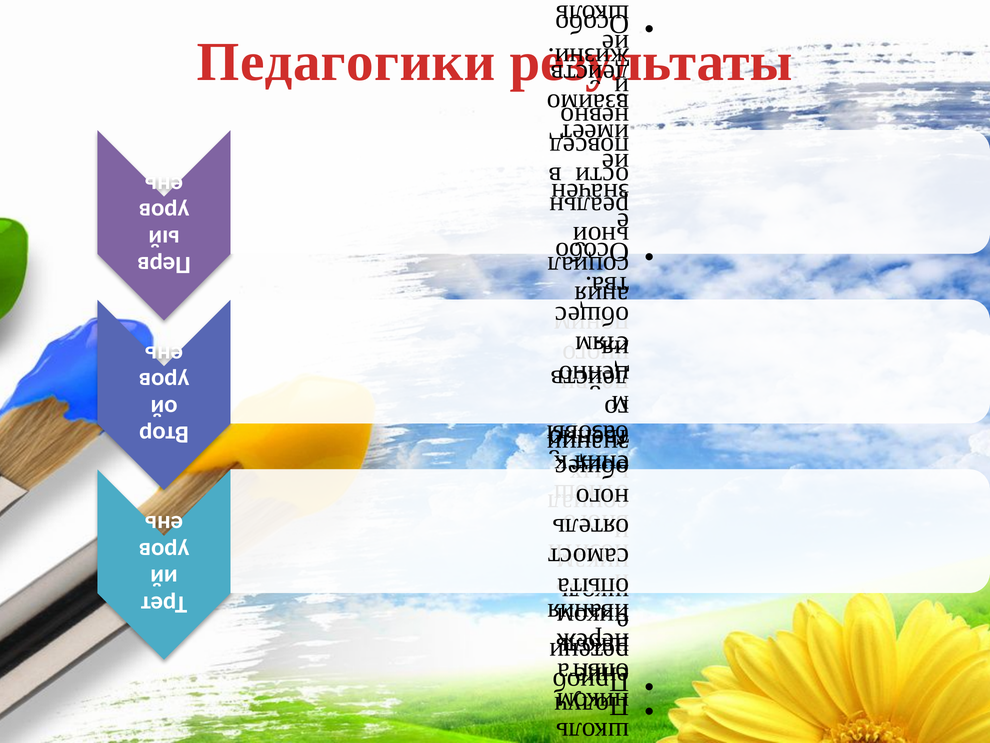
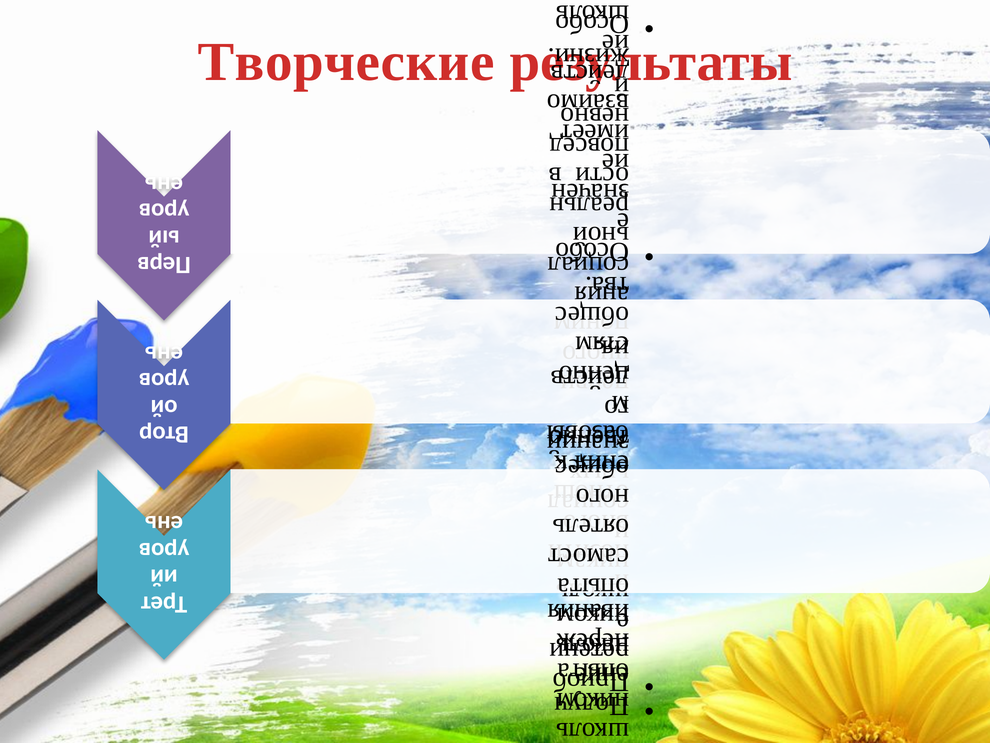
Педагогики: Педагогики -> Творческие
